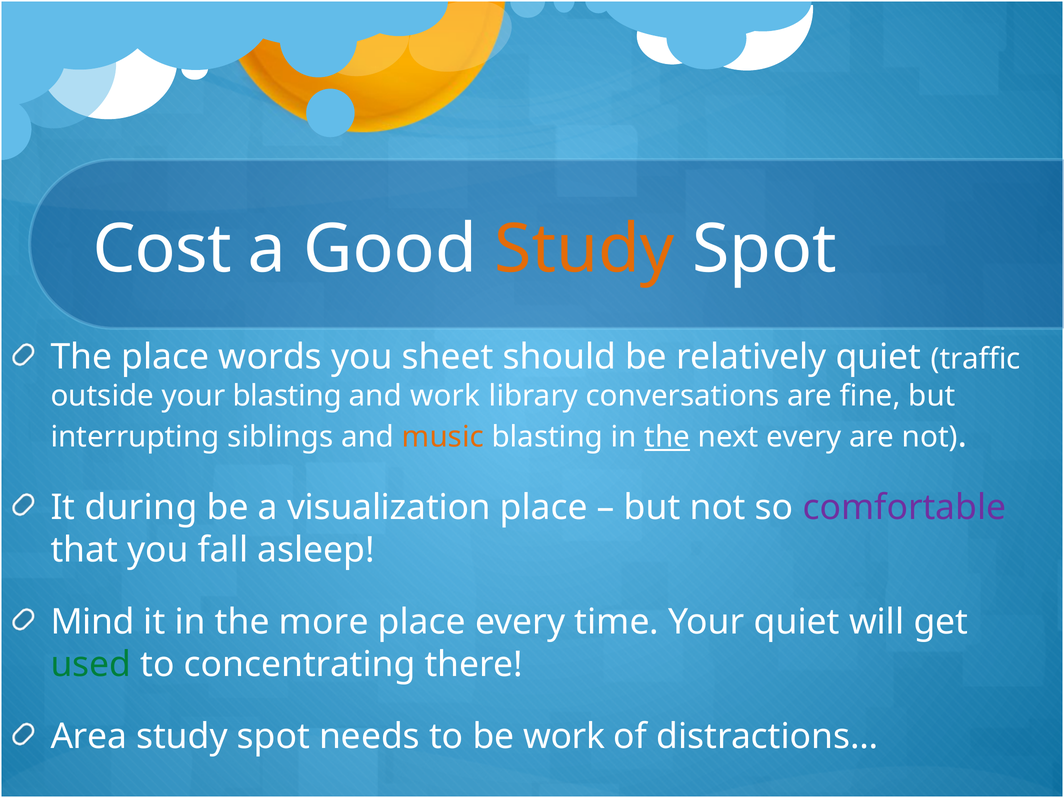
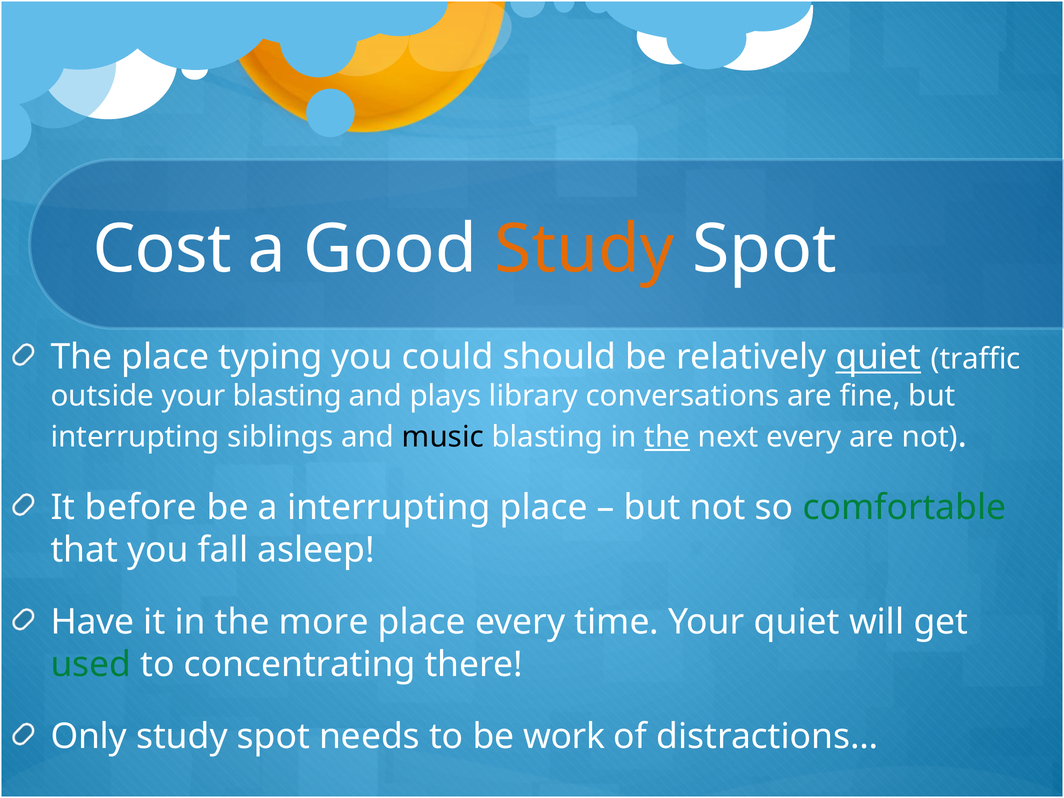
words: words -> typing
sheet: sheet -> could
quiet at (878, 357) underline: none -> present
and work: work -> plays
music colour: orange -> black
during: during -> before
a visualization: visualization -> interrupting
comfortable colour: purple -> green
Mind: Mind -> Have
Area: Area -> Only
